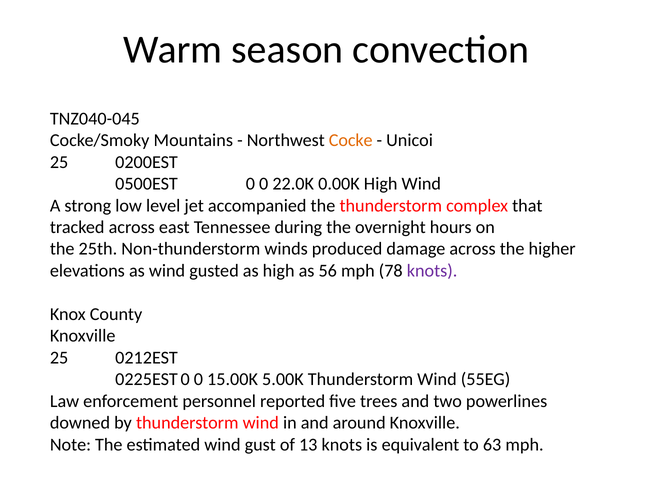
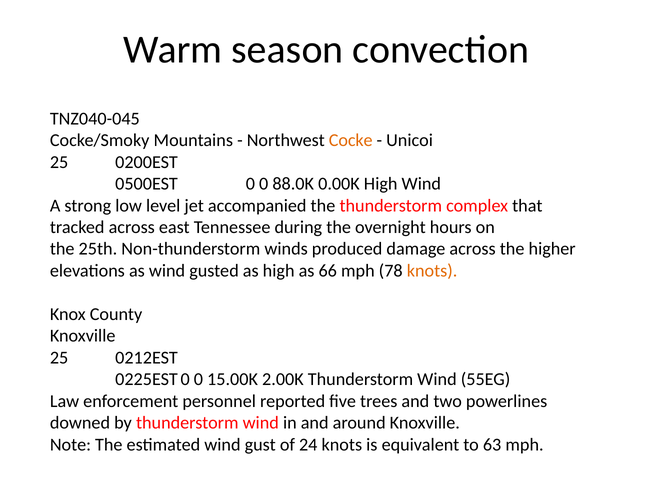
22.0K: 22.0K -> 88.0K
56: 56 -> 66
knots at (432, 271) colour: purple -> orange
5.00K: 5.00K -> 2.00K
13: 13 -> 24
